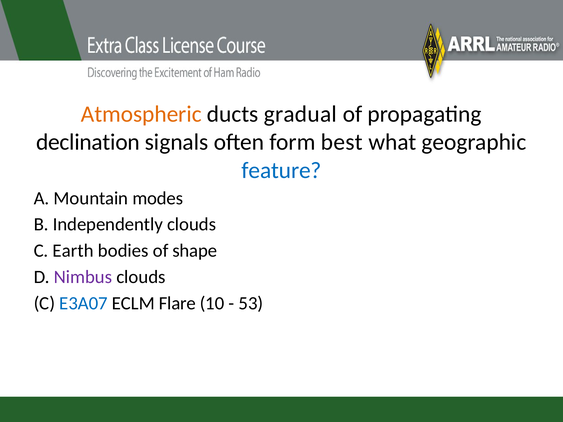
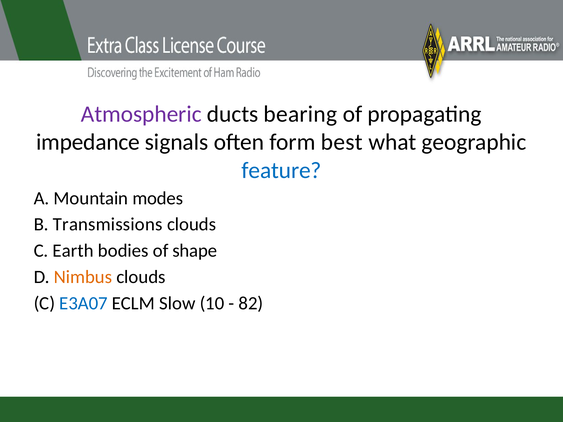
Atmospheric colour: orange -> purple
gradual: gradual -> bearing
declination: declination -> impedance
Independently: Independently -> Transmissions
Nimbus colour: purple -> orange
Flare: Flare -> Slow
53: 53 -> 82
